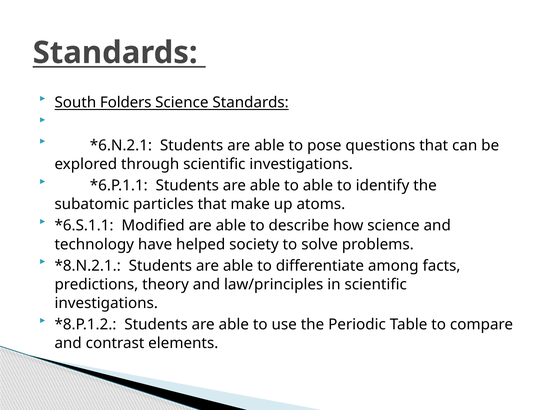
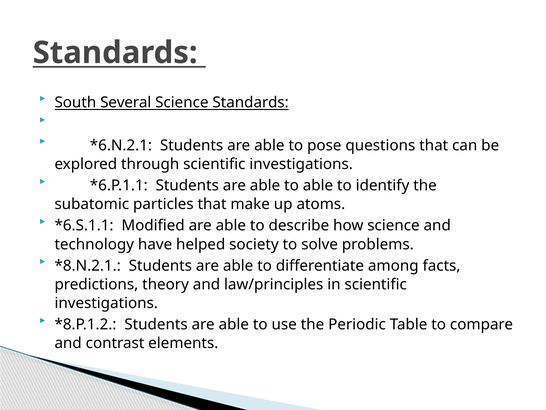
Folders: Folders -> Several
